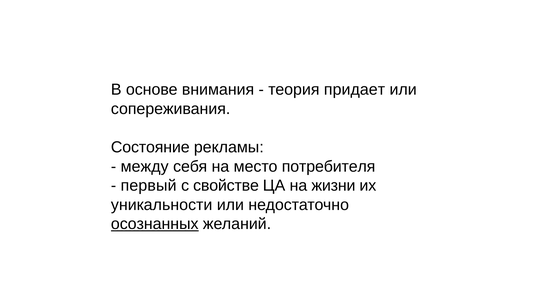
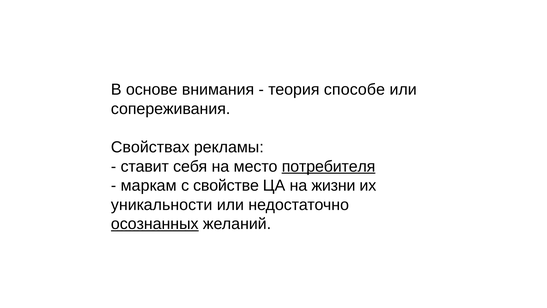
придает: придает -> способе
Состояние: Состояние -> Свойствах
между: между -> ставит
потребителя underline: none -> present
первый: первый -> маркам
